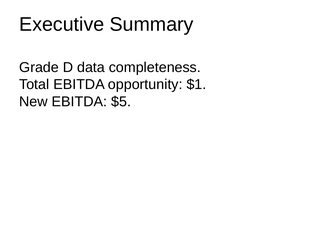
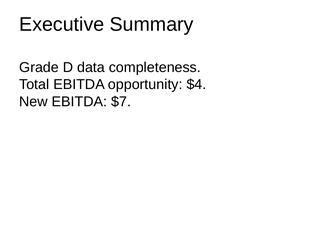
$1: $1 -> $4
$5: $5 -> $7
